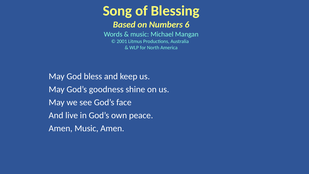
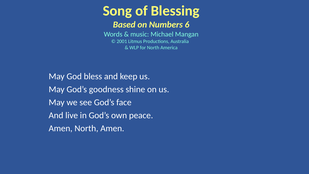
Amen Music: Music -> North
